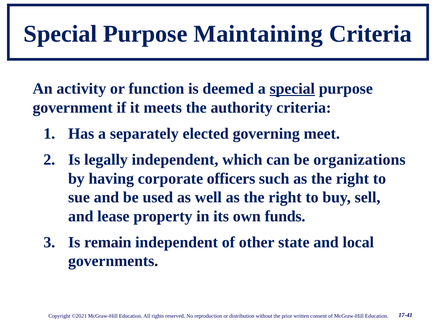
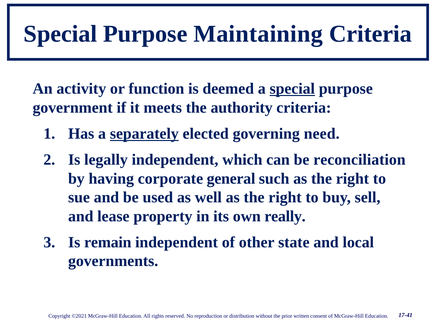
separately underline: none -> present
meet: meet -> need
organizations: organizations -> reconciliation
officers: officers -> general
funds: funds -> really
